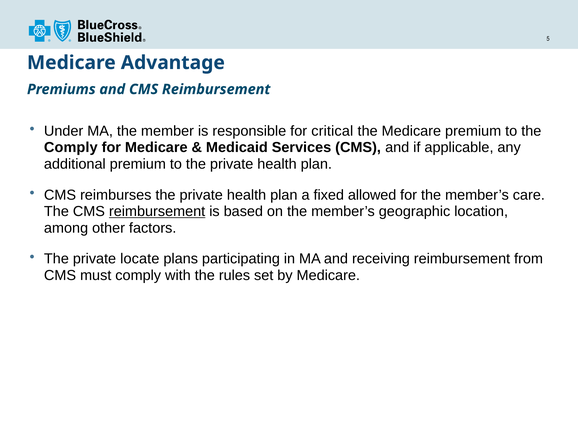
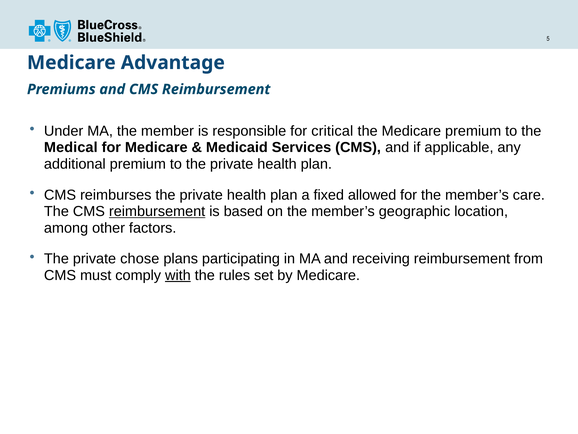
Comply at (71, 147): Comply -> Medical
locate: locate -> chose
with underline: none -> present
